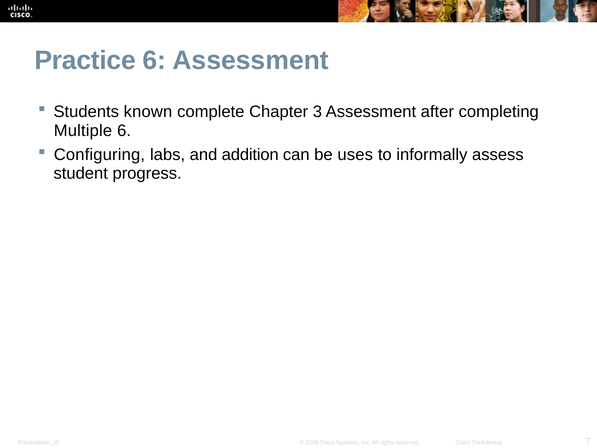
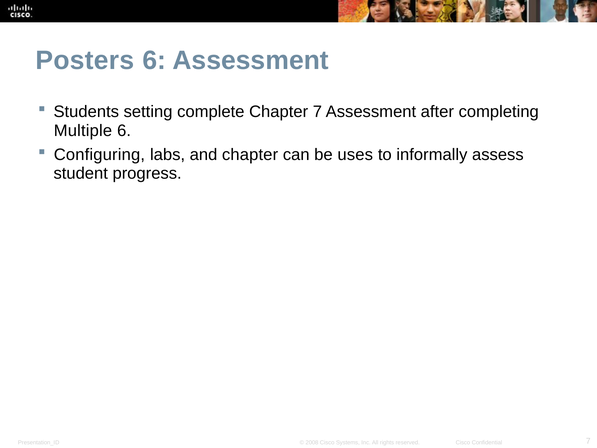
Practice: Practice -> Posters
known: known -> setting
Chapter 3: 3 -> 7
and addition: addition -> chapter
